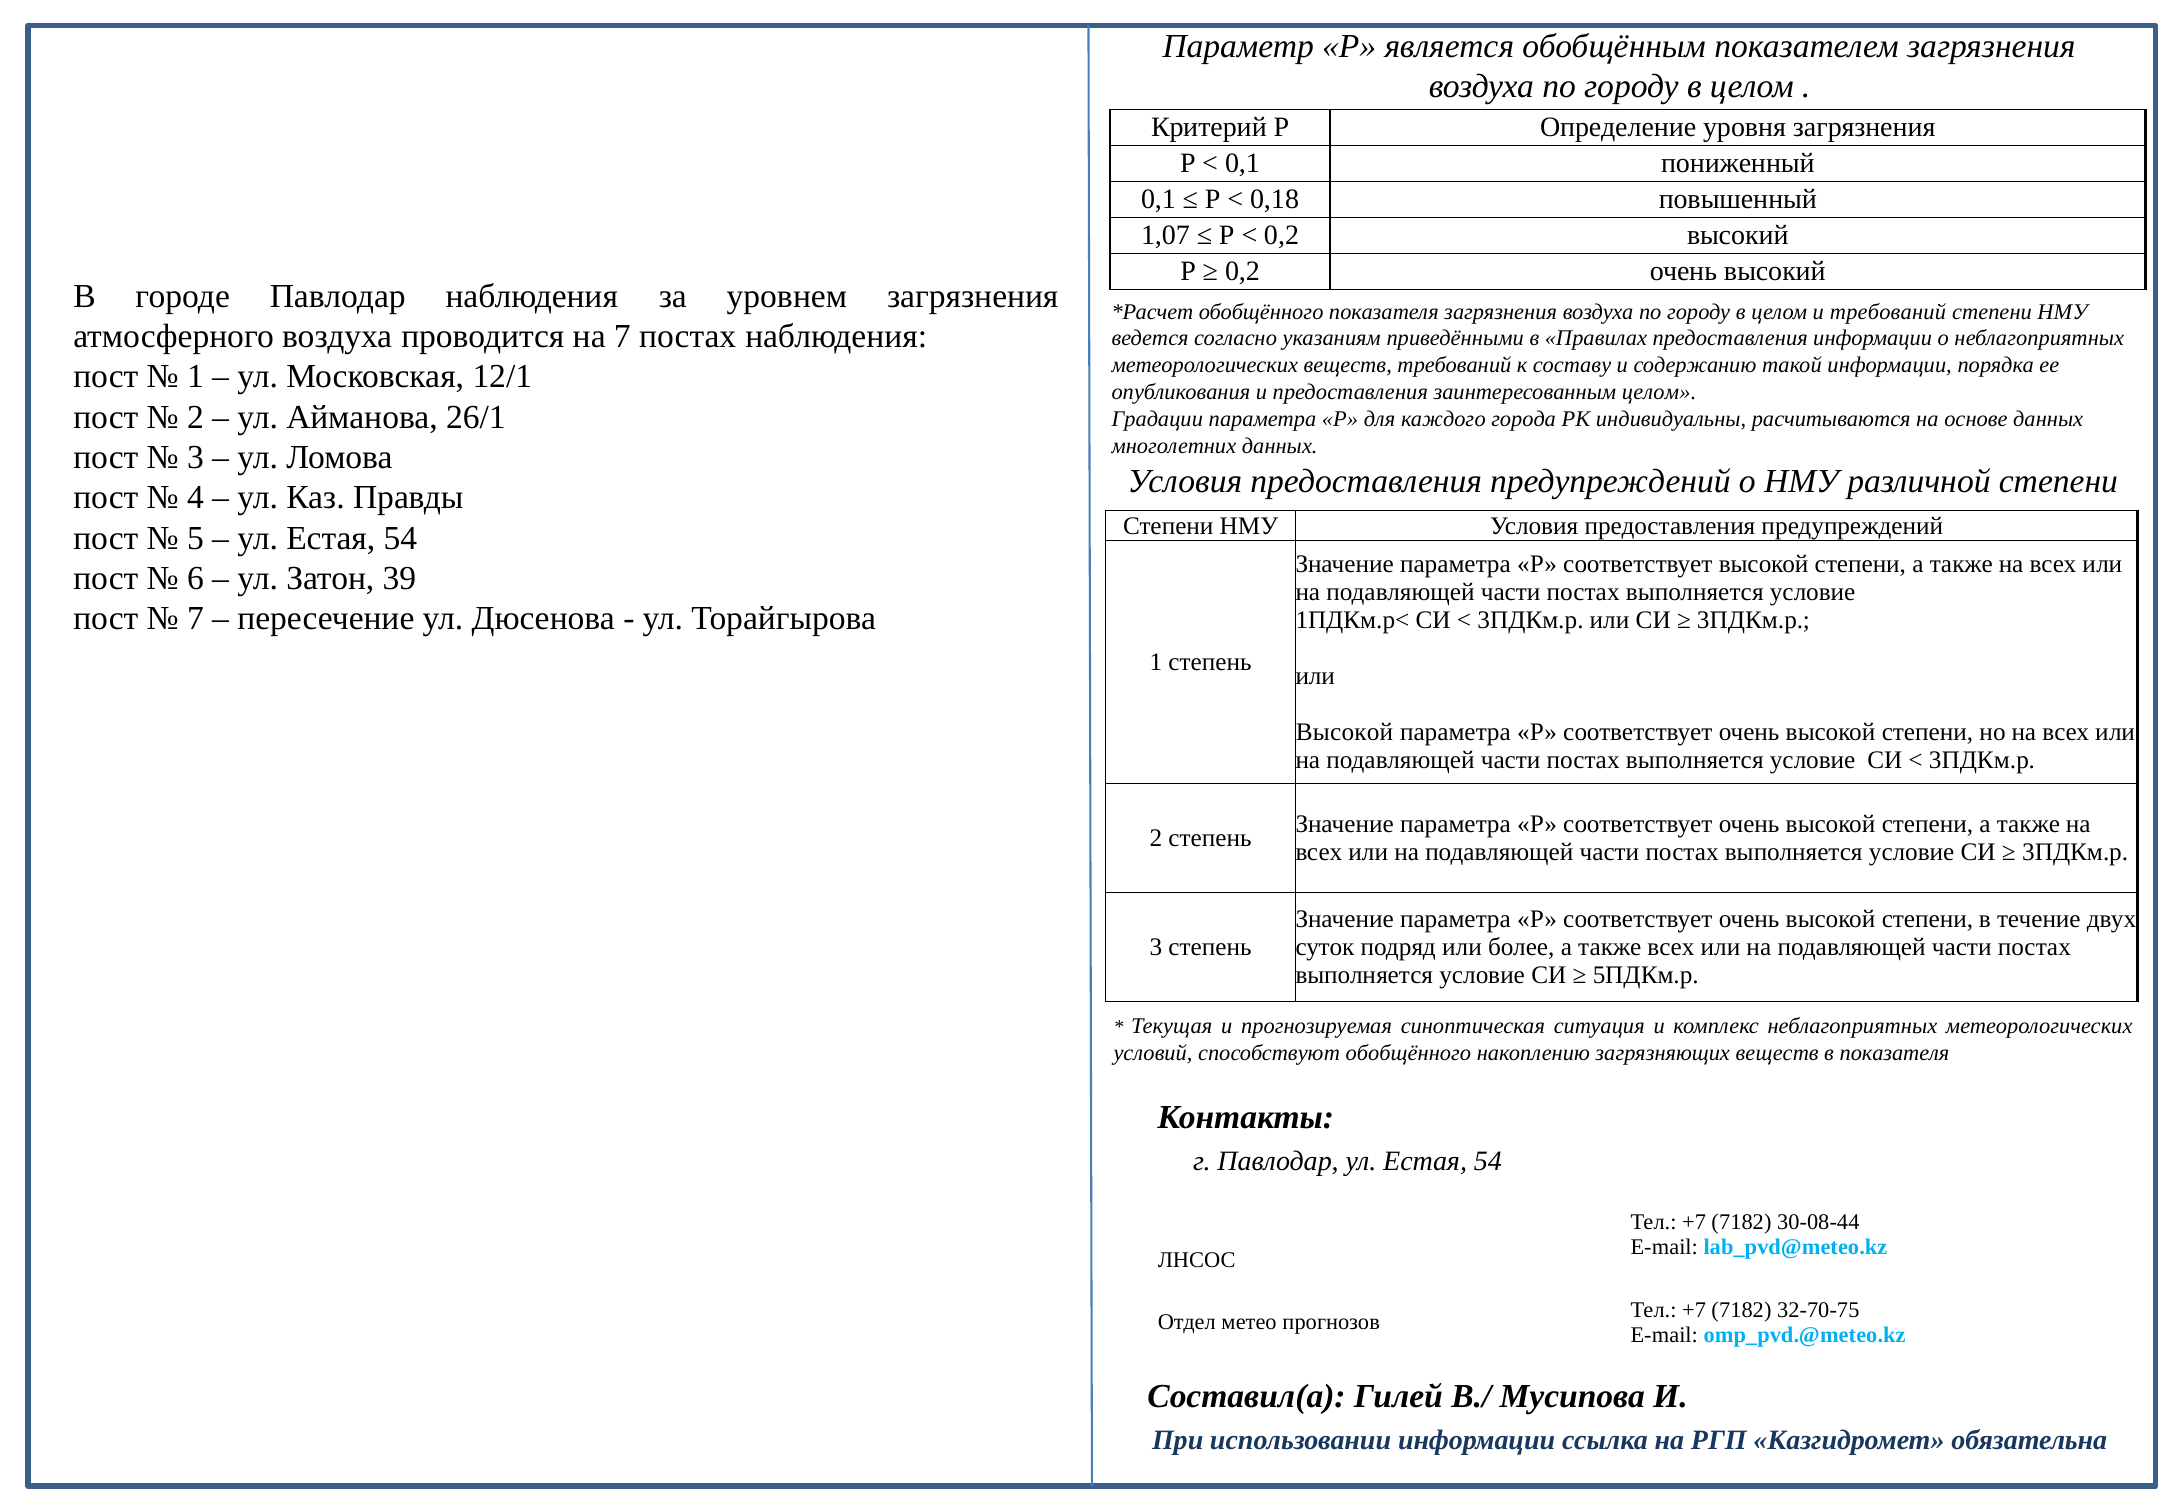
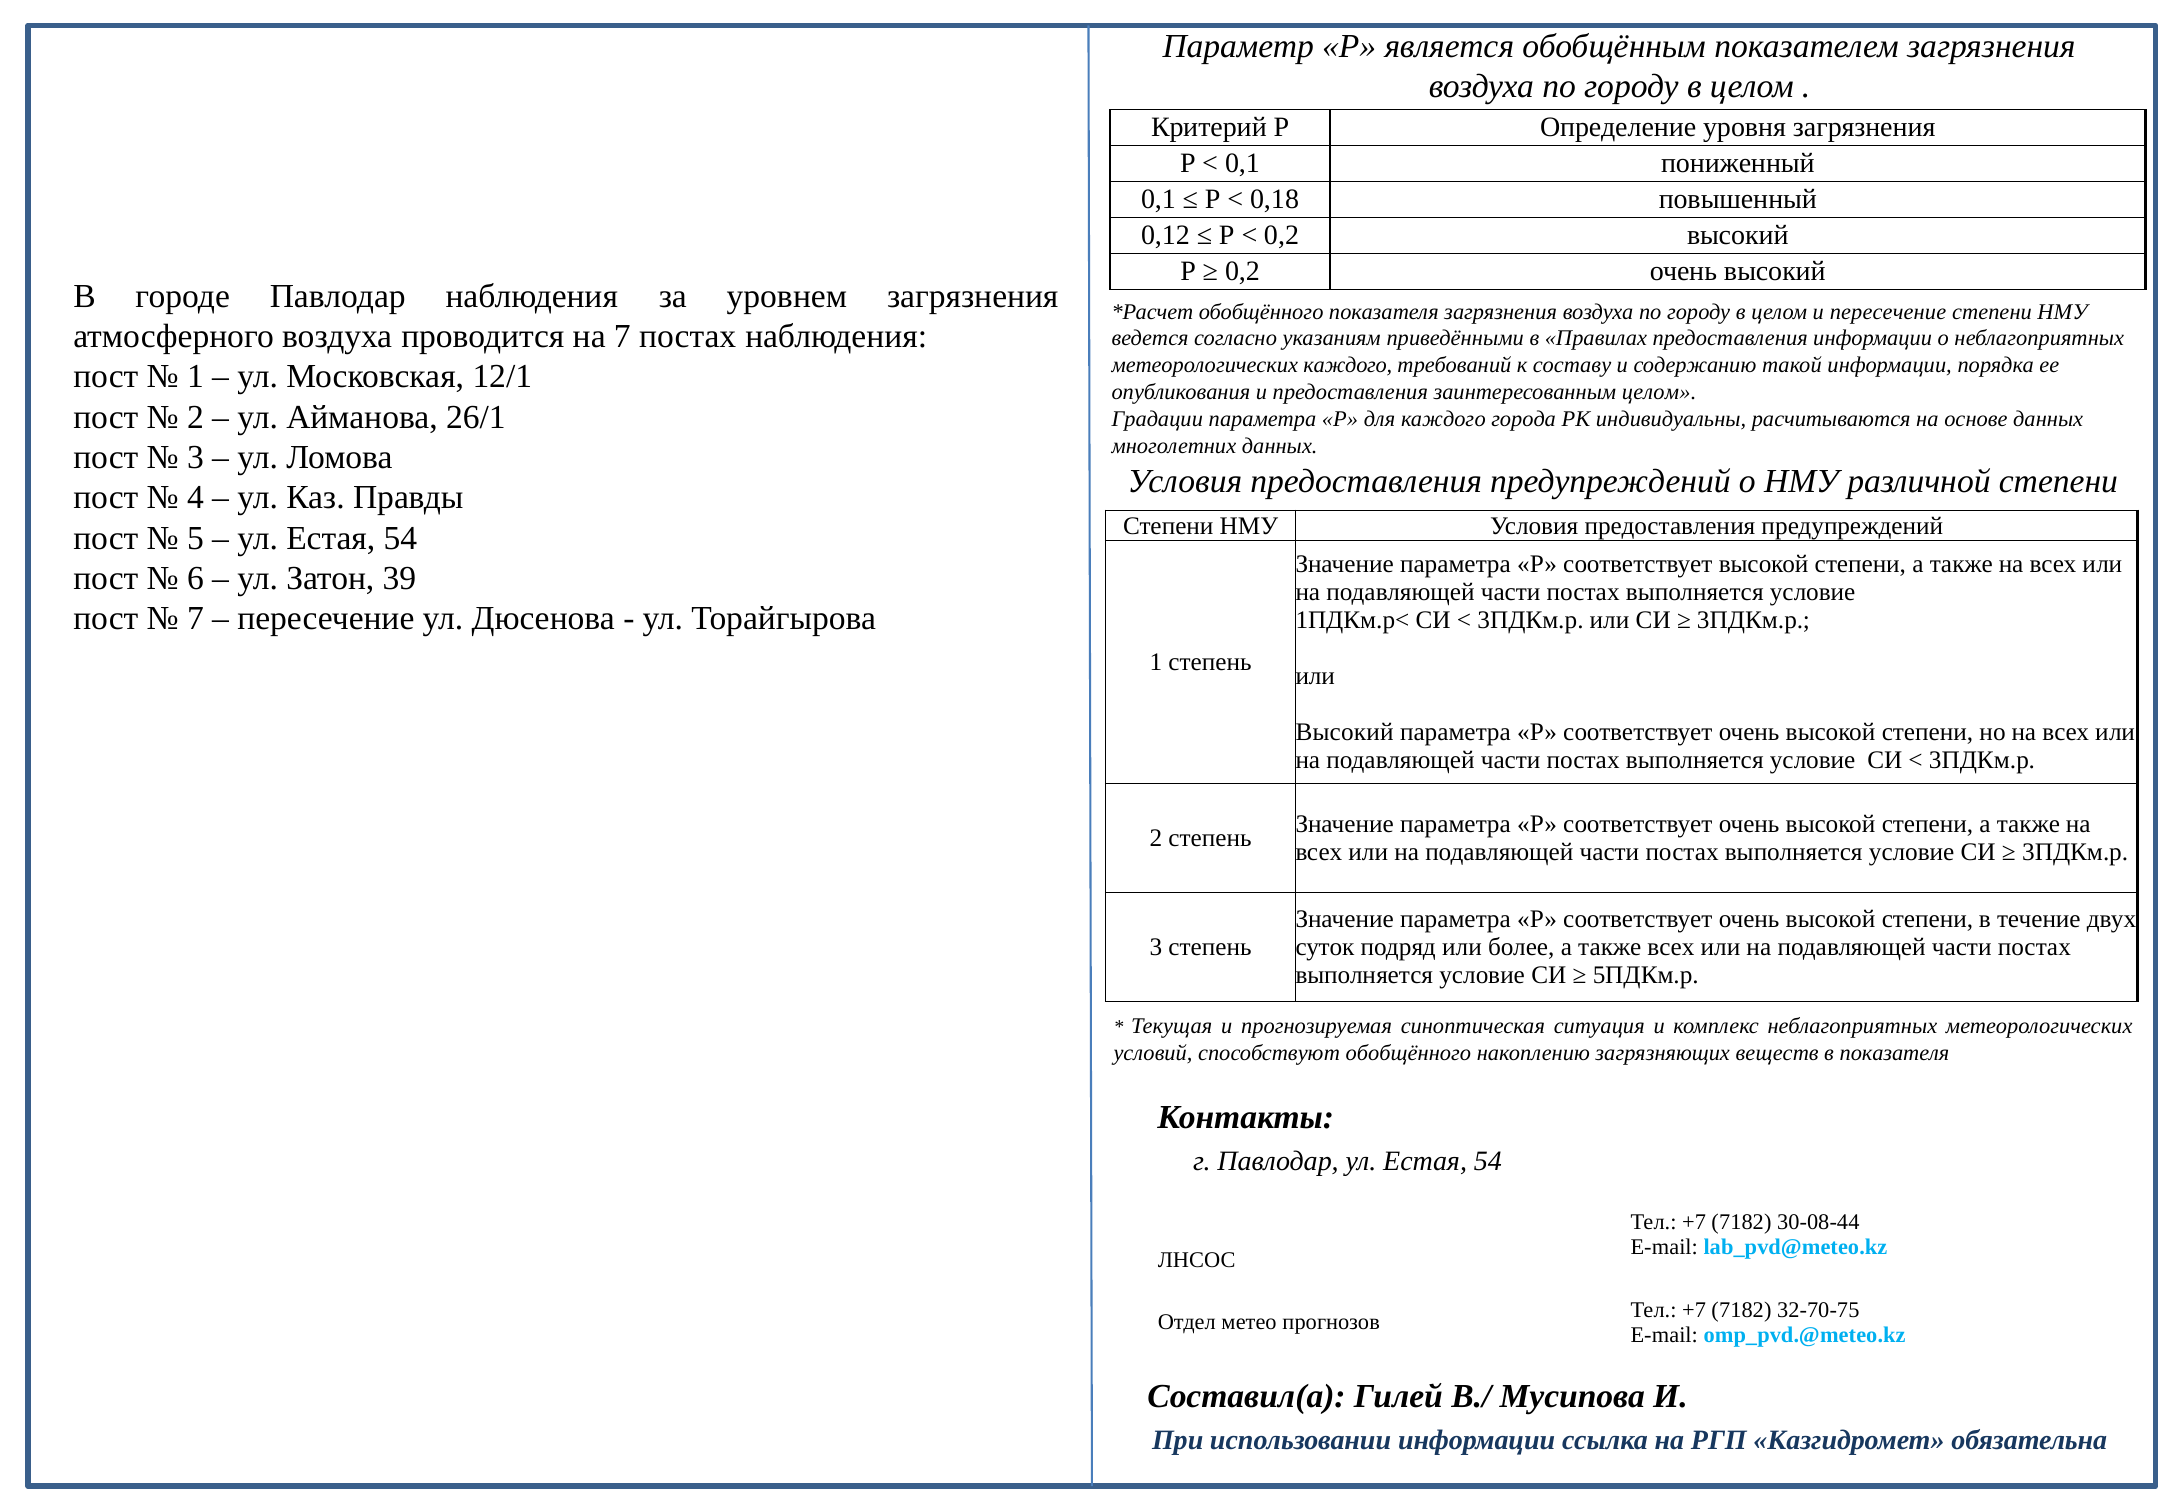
1,07: 1,07 -> 0,12
и требований: требований -> пересечение
метеорологических веществ: веществ -> каждого
Высокой at (1345, 732): Высокой -> Высокий
